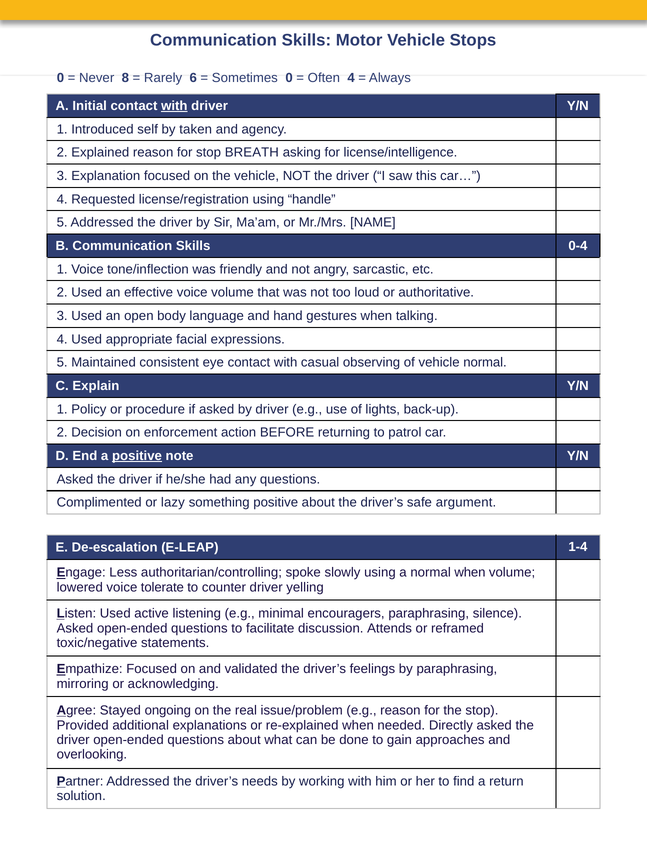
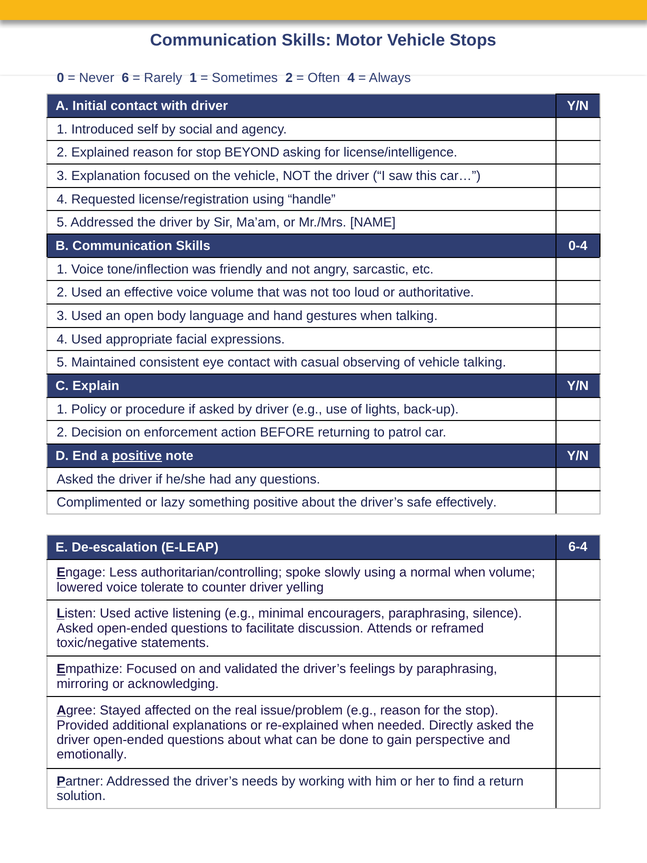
8: 8 -> 6
Rarely 6: 6 -> 1
Sometimes 0: 0 -> 2
with at (174, 106) underline: present -> none
taken: taken -> social
BREATH: BREATH -> BEYOND
vehicle normal: normal -> talking
argument: argument -> effectively
1-4: 1-4 -> 6-4
ongoing: ongoing -> affected
approaches: approaches -> perspective
overlooking: overlooking -> emotionally
